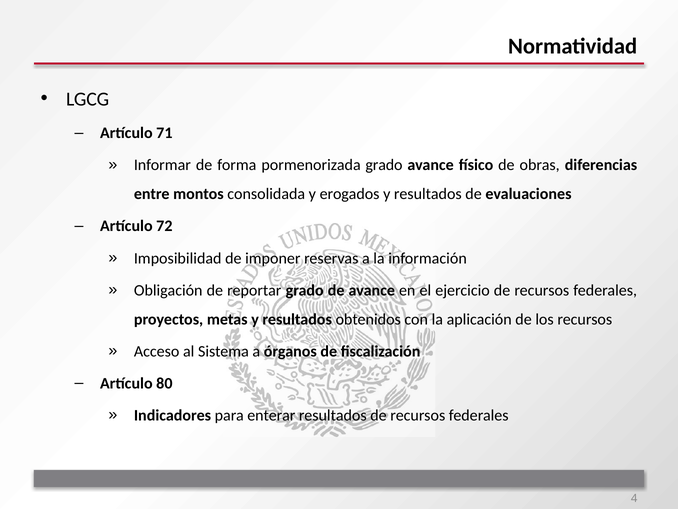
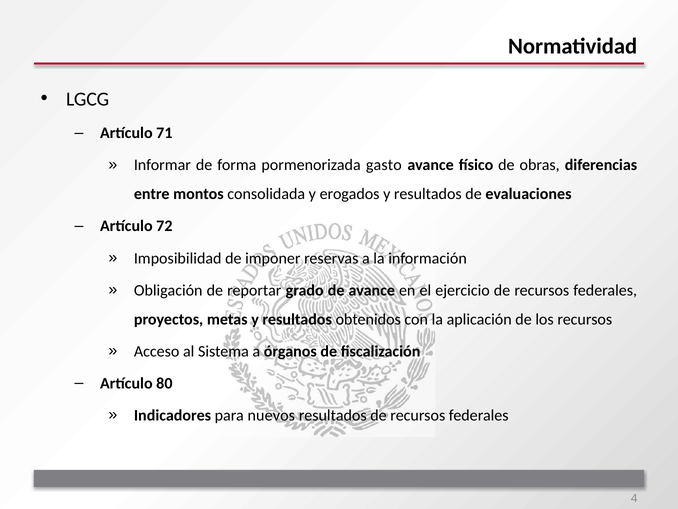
pormenorizada grado: grado -> gasto
enterar: enterar -> nuevos
